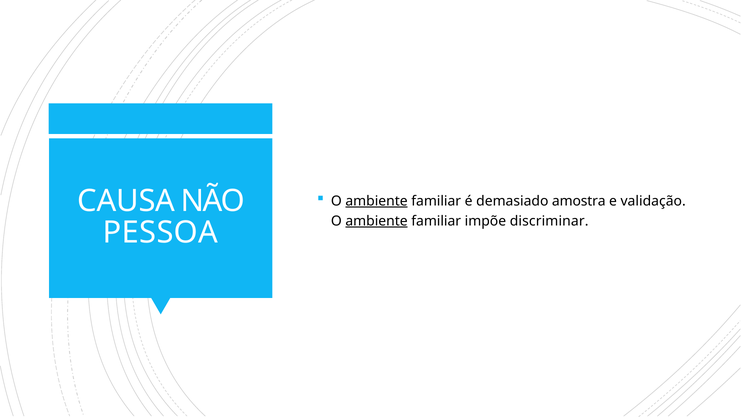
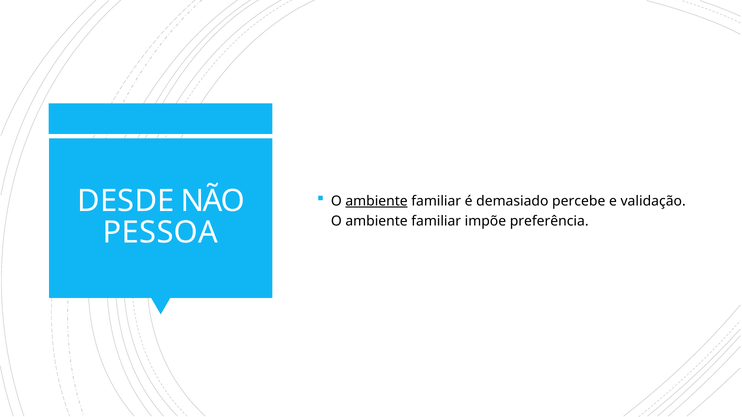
CAUSA: CAUSA -> DESDE
amostra: amostra -> percebe
ambiente at (377, 221) underline: present -> none
discriminar: discriminar -> preferência
